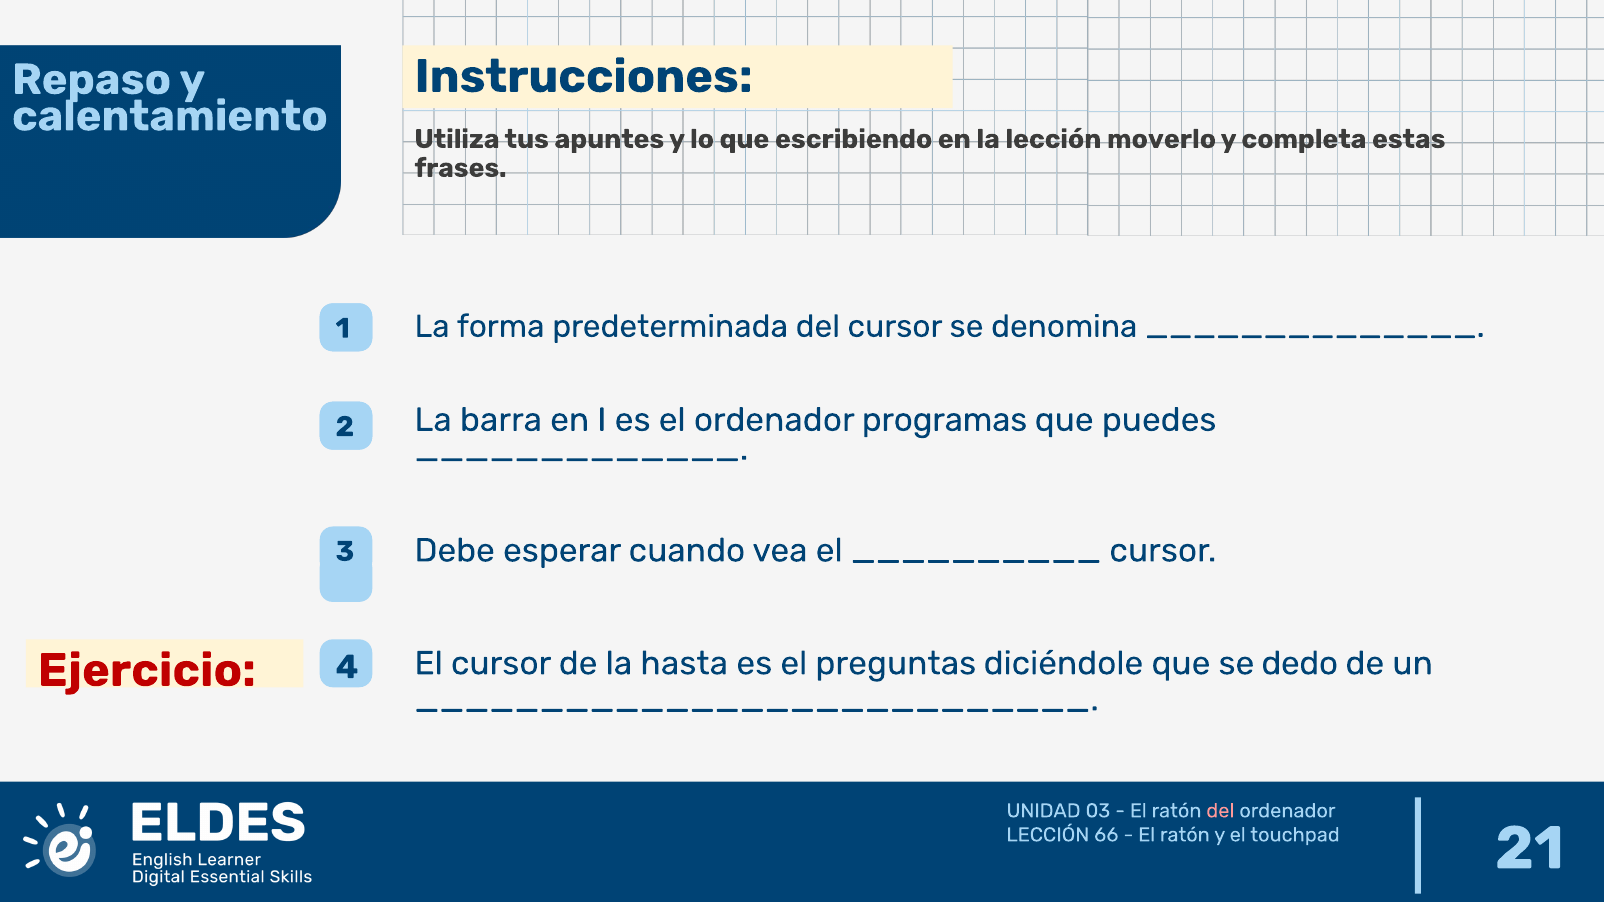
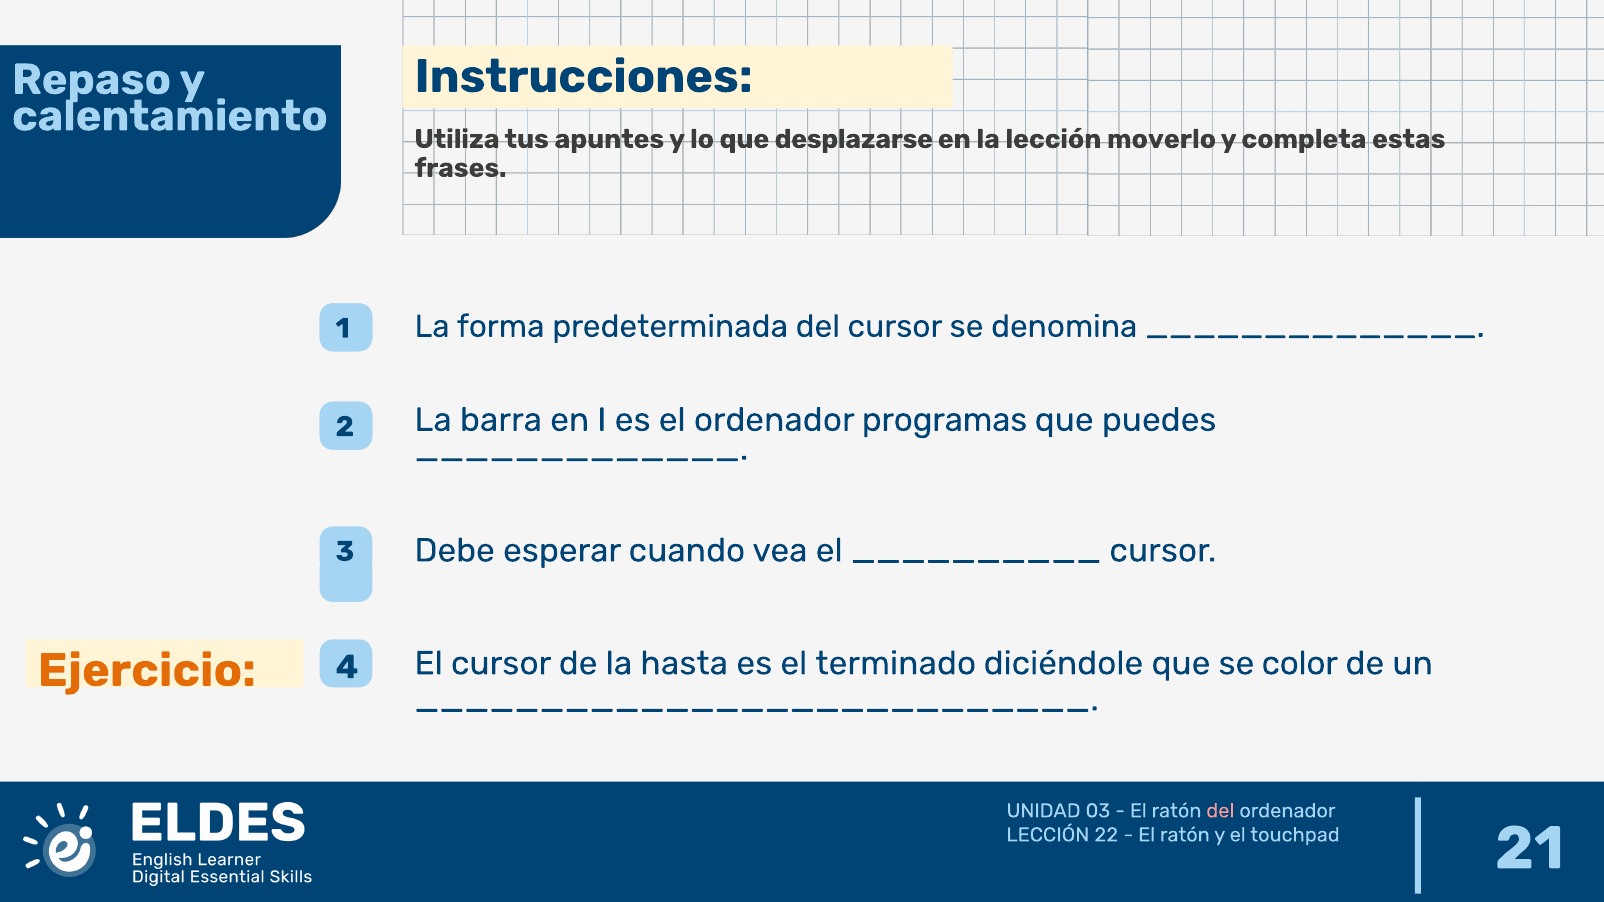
escribiendo: escribiendo -> desplazarse
preguntas: preguntas -> terminado
dedo: dedo -> color
Ejercicio colour: red -> orange
66: 66 -> 22
